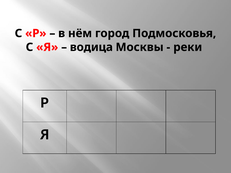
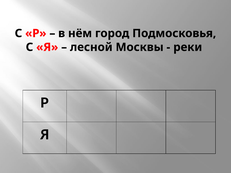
водица: водица -> лесной
